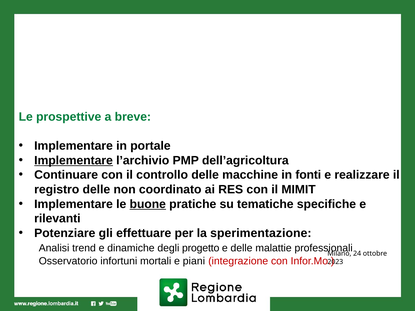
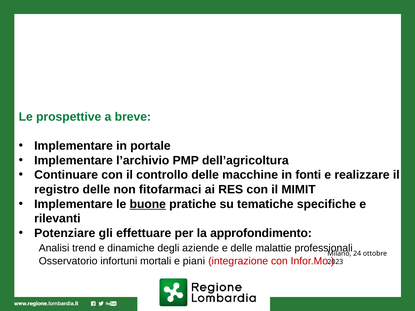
Implementare at (74, 161) underline: present -> none
coordinato: coordinato -> fitofarmaci
sperimentazione: sperimentazione -> approfondimento
progetto: progetto -> aziende
